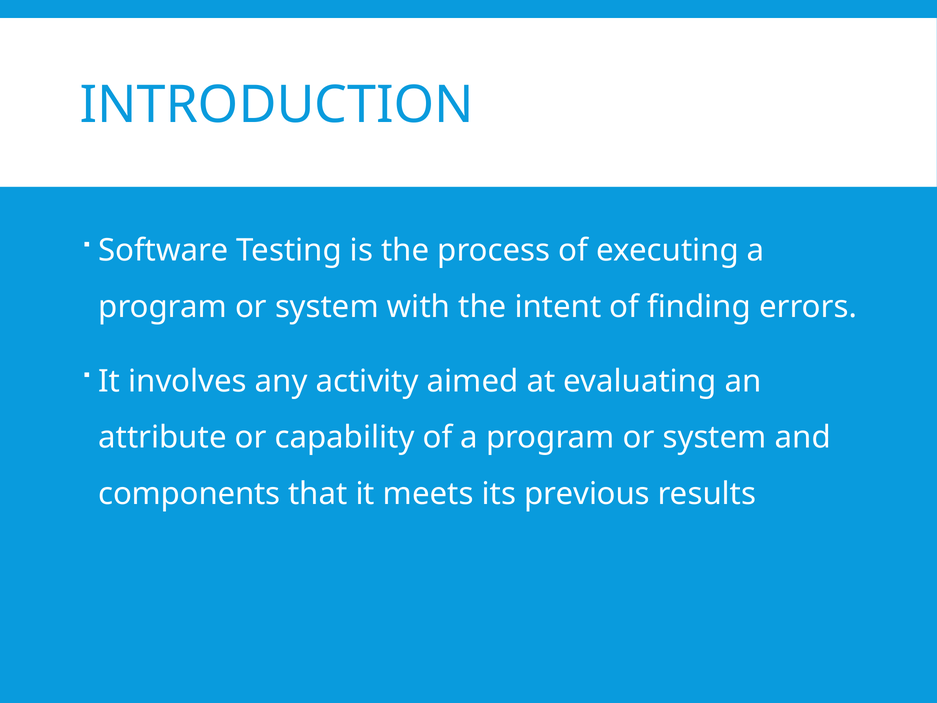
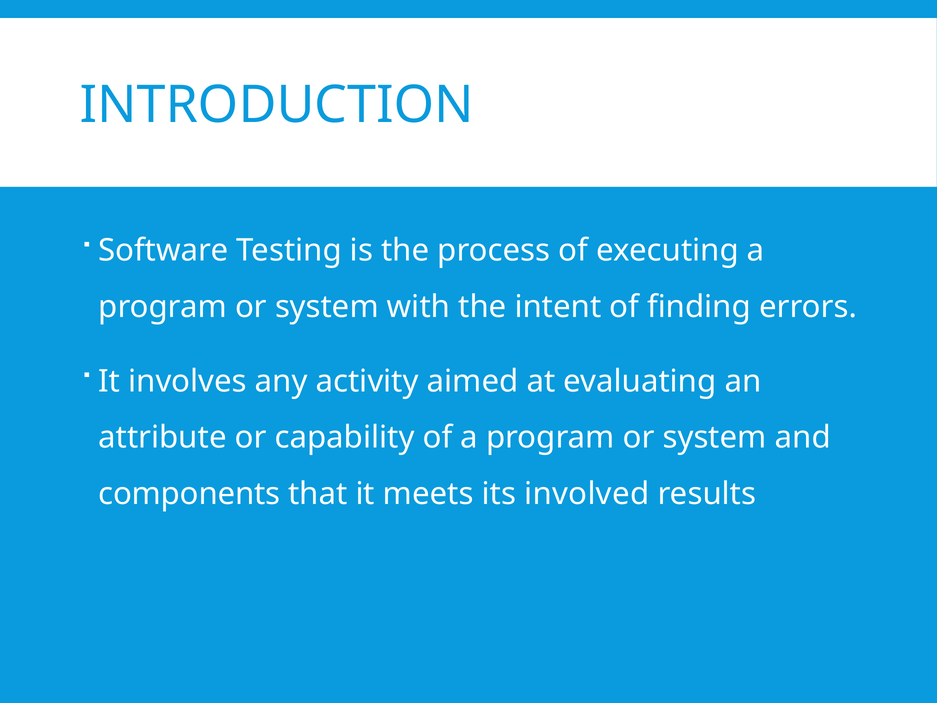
previous: previous -> involved
